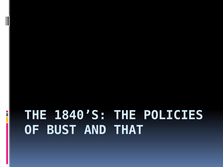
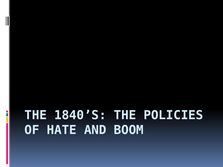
BUST: BUST -> HATE
THAT: THAT -> BOOM
